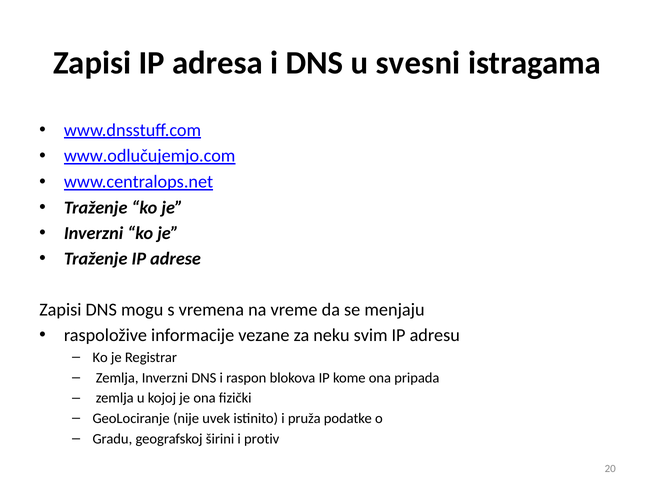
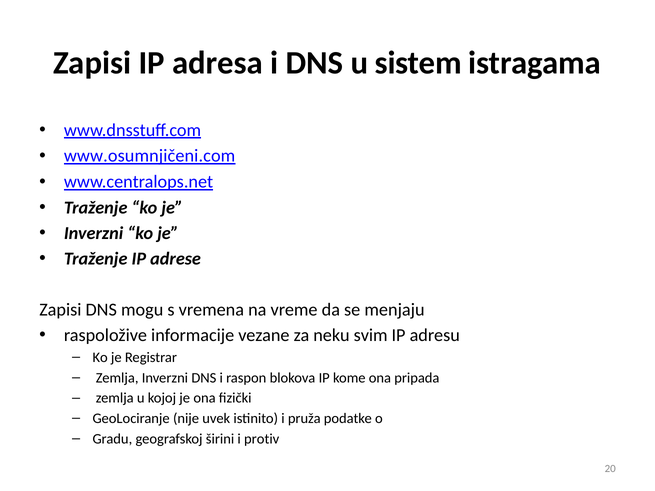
svesni: svesni -> sistem
www.odlučujemjo.com: www.odlučujemjo.com -> www.osumnjičeni.com
